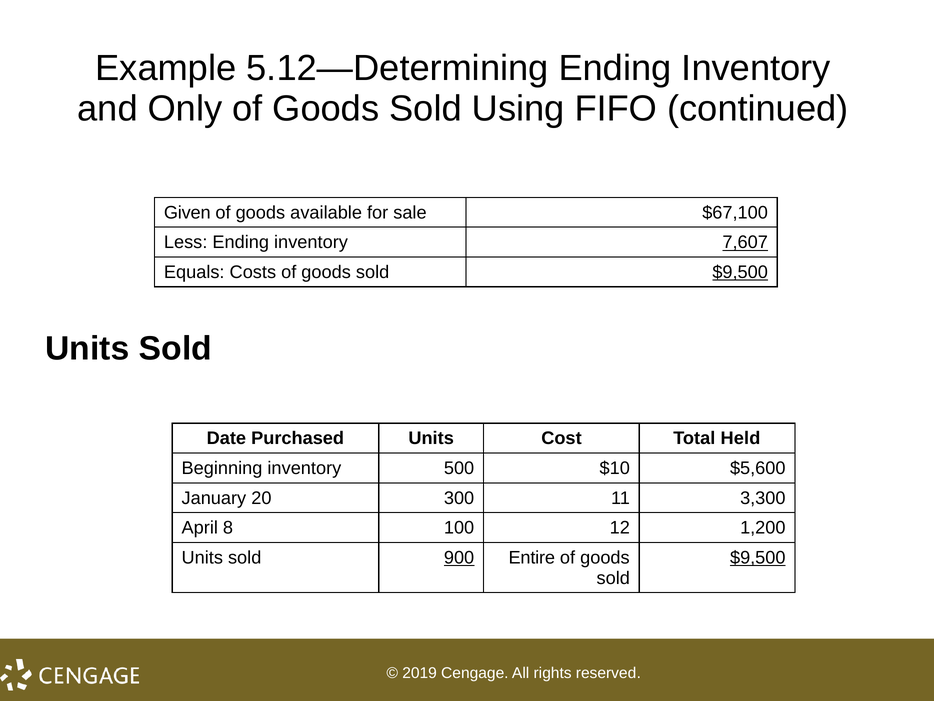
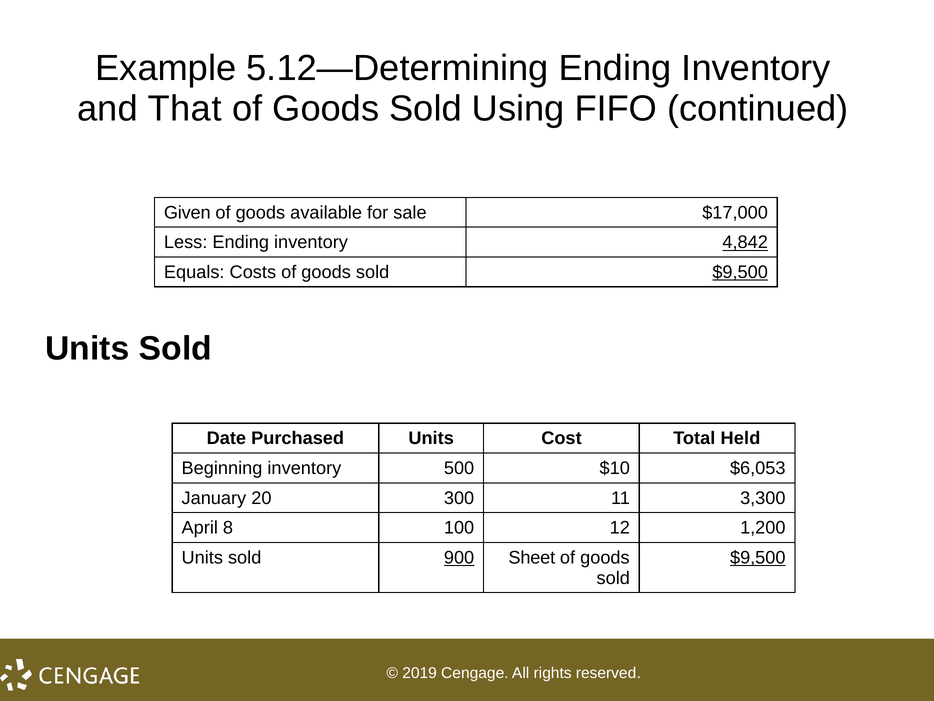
Only: Only -> That
$67,100: $67,100 -> $17,000
7,607: 7,607 -> 4,842
$5,600: $5,600 -> $6,053
Entire: Entire -> Sheet
